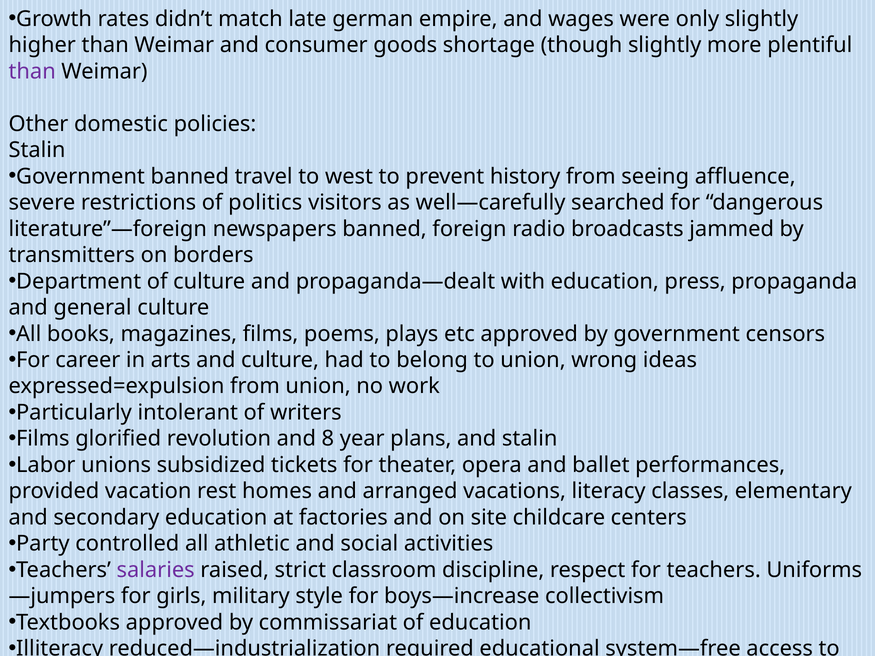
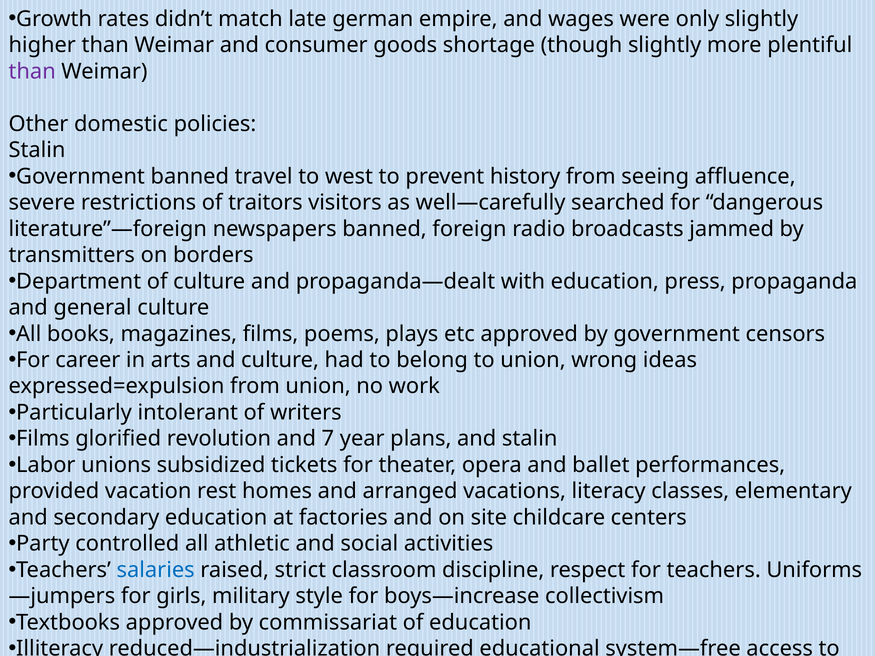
politics: politics -> traitors
and 8: 8 -> 7
salaries colour: purple -> blue
